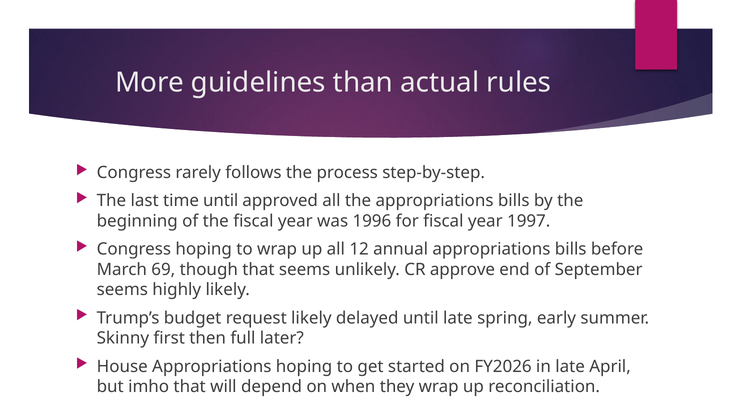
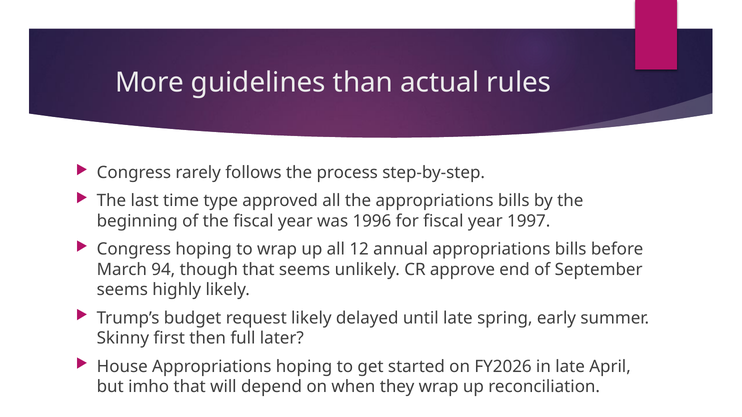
time until: until -> type
69: 69 -> 94
